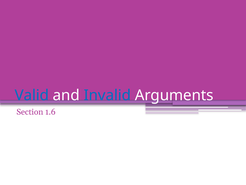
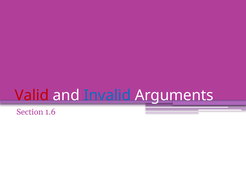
Valid colour: blue -> red
